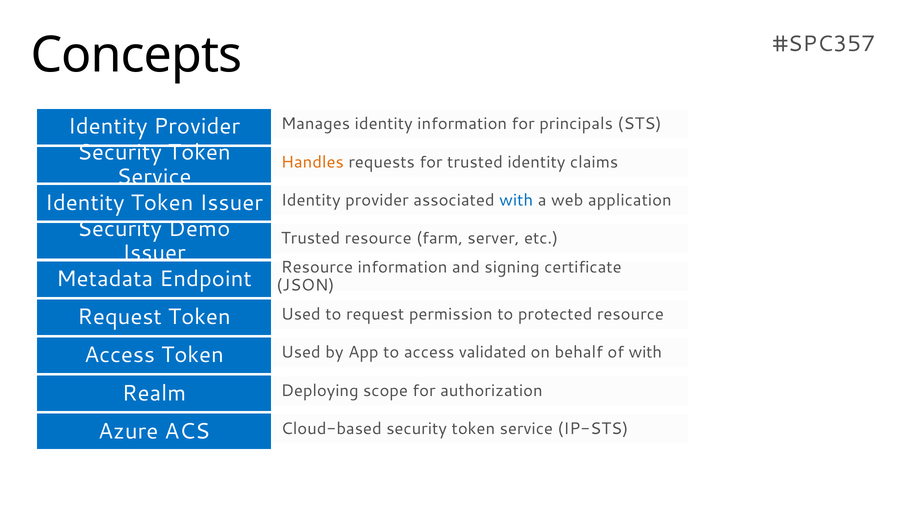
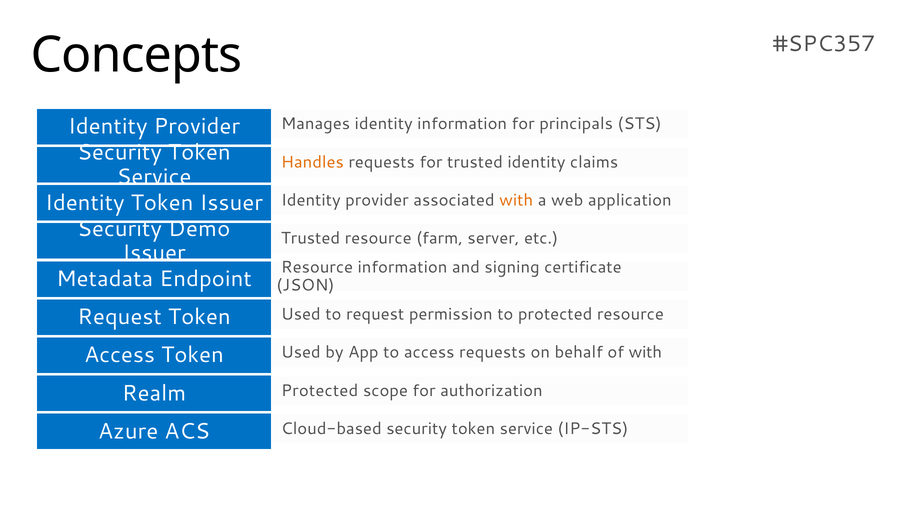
with at (516, 200) colour: blue -> orange
access validated: validated -> requests
Deploying at (320, 391): Deploying -> Protected
